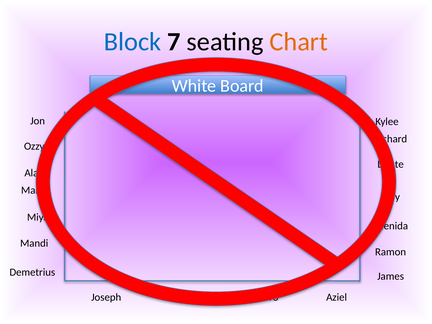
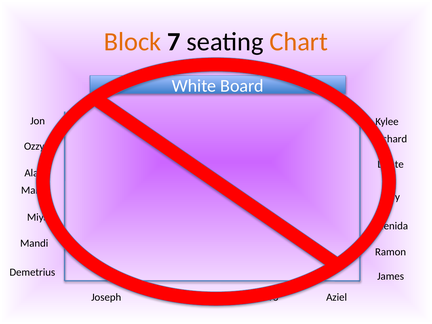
Block colour: blue -> orange
